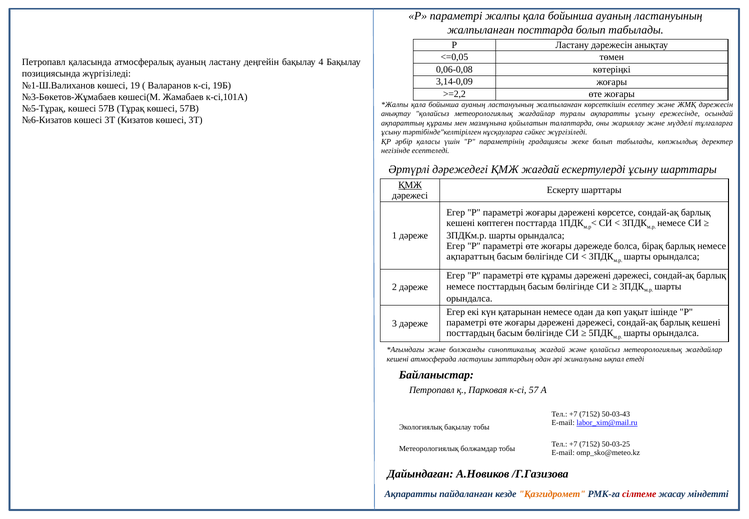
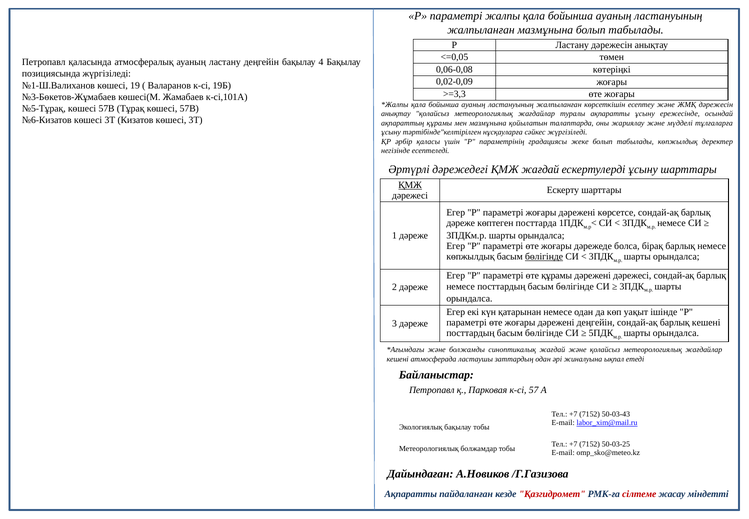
жалпыланған посттарда: посттарда -> мазмұнына
3,14-0,09: 3,14-0,09 -> 0,02-0,09
>=2,2: >=2,2 -> >=3,3
кешені at (461, 223): кешені -> дәреже
ақпараттың at (470, 256): ақпараттың -> көпжылдық
бөлігінде at (544, 256) underline: none -> present
жоғары дәрежені дәрежесі: дәрежесі -> деңгейін
Қазгидромет colour: orange -> red
